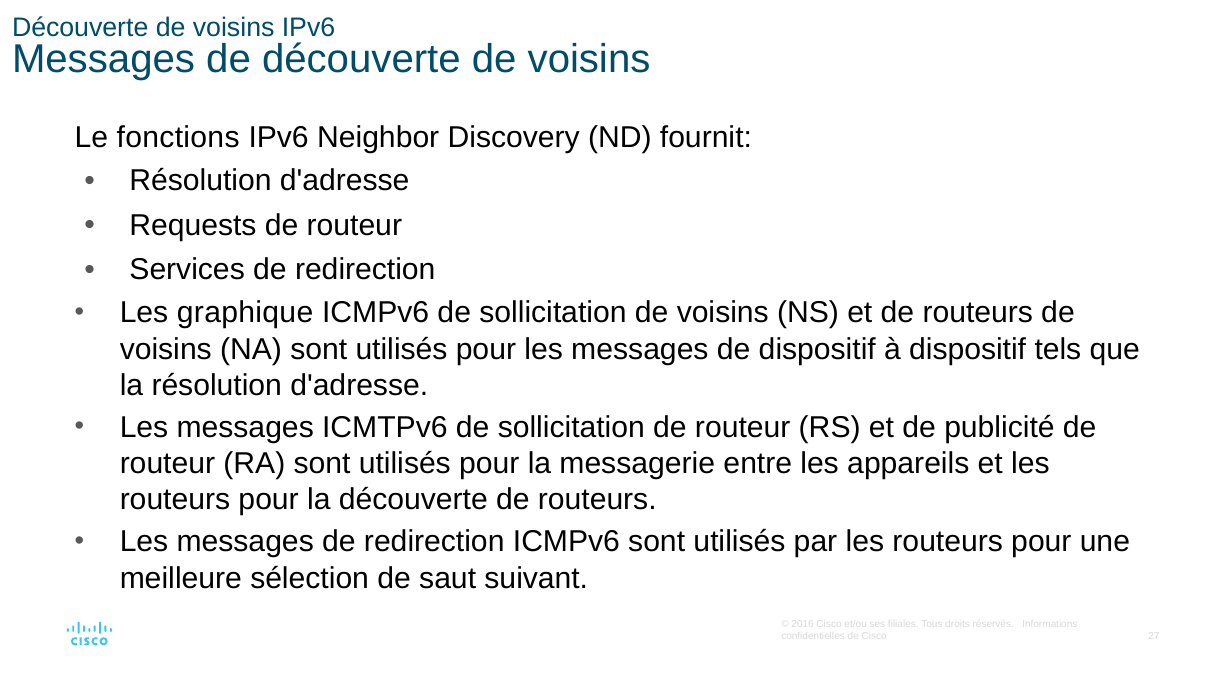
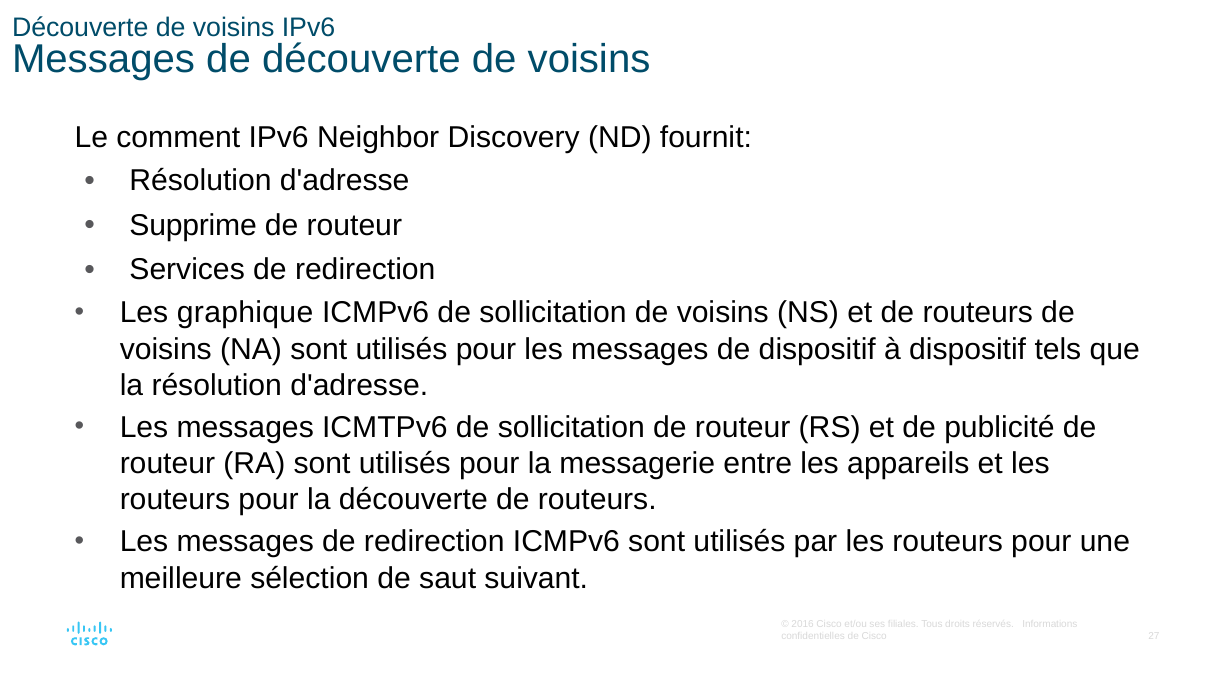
fonctions: fonctions -> comment
Requests: Requests -> Supprime
